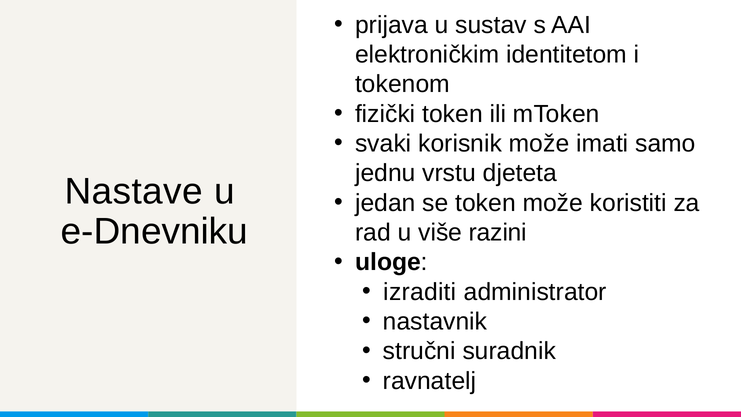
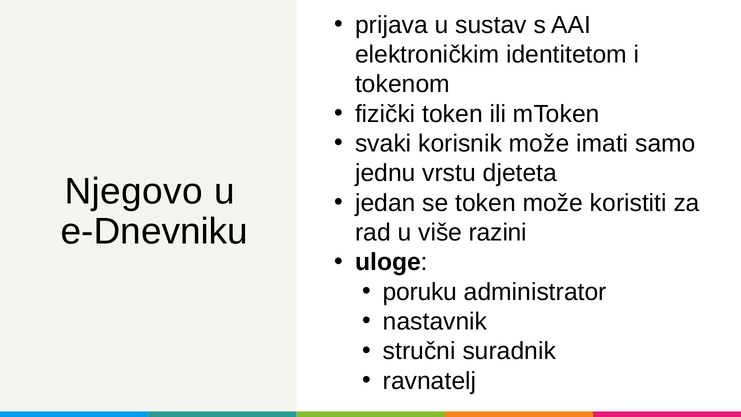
Nastave: Nastave -> Njegovo
izraditi: izraditi -> poruku
